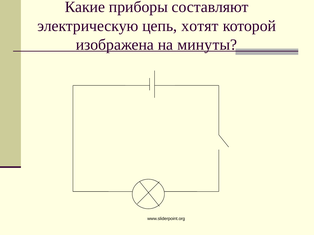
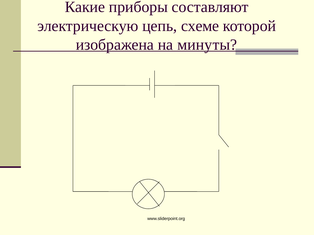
хотят: хотят -> схеме
